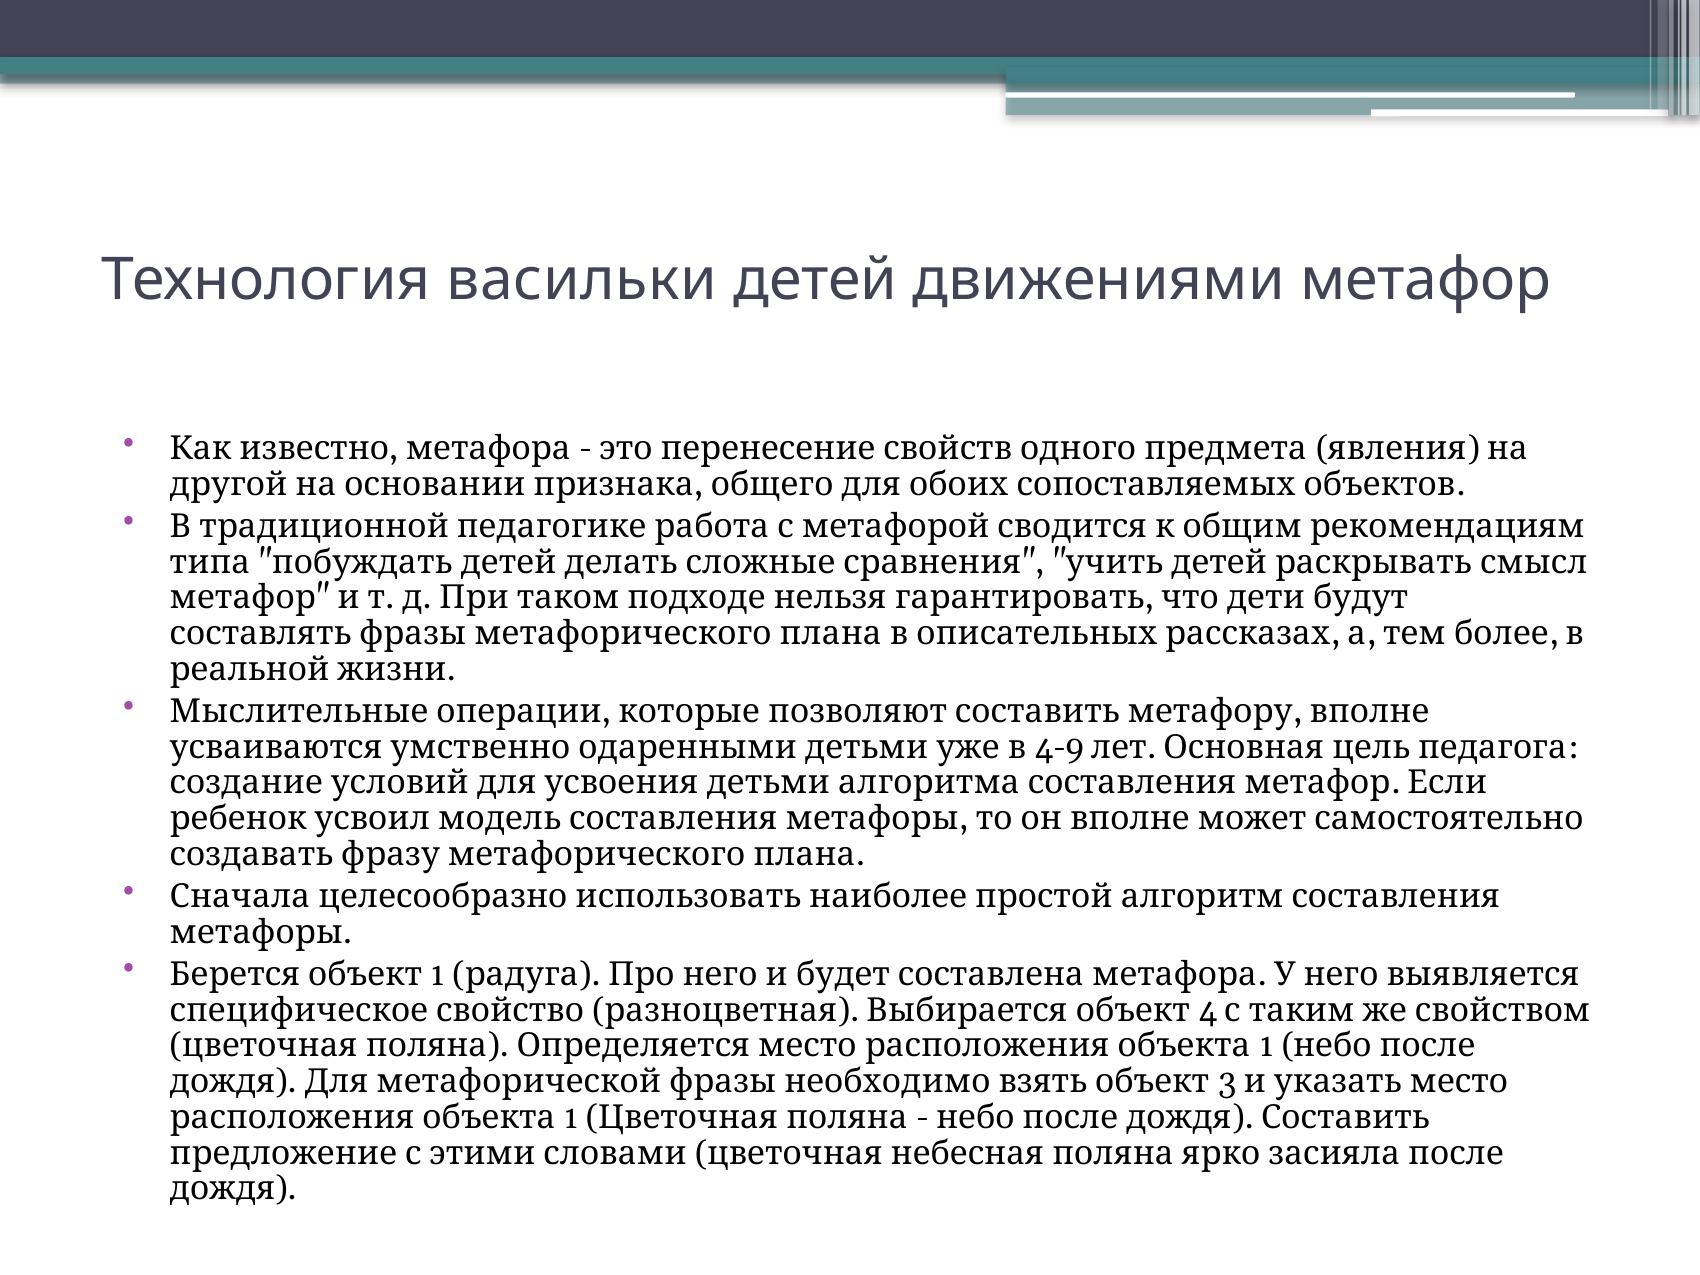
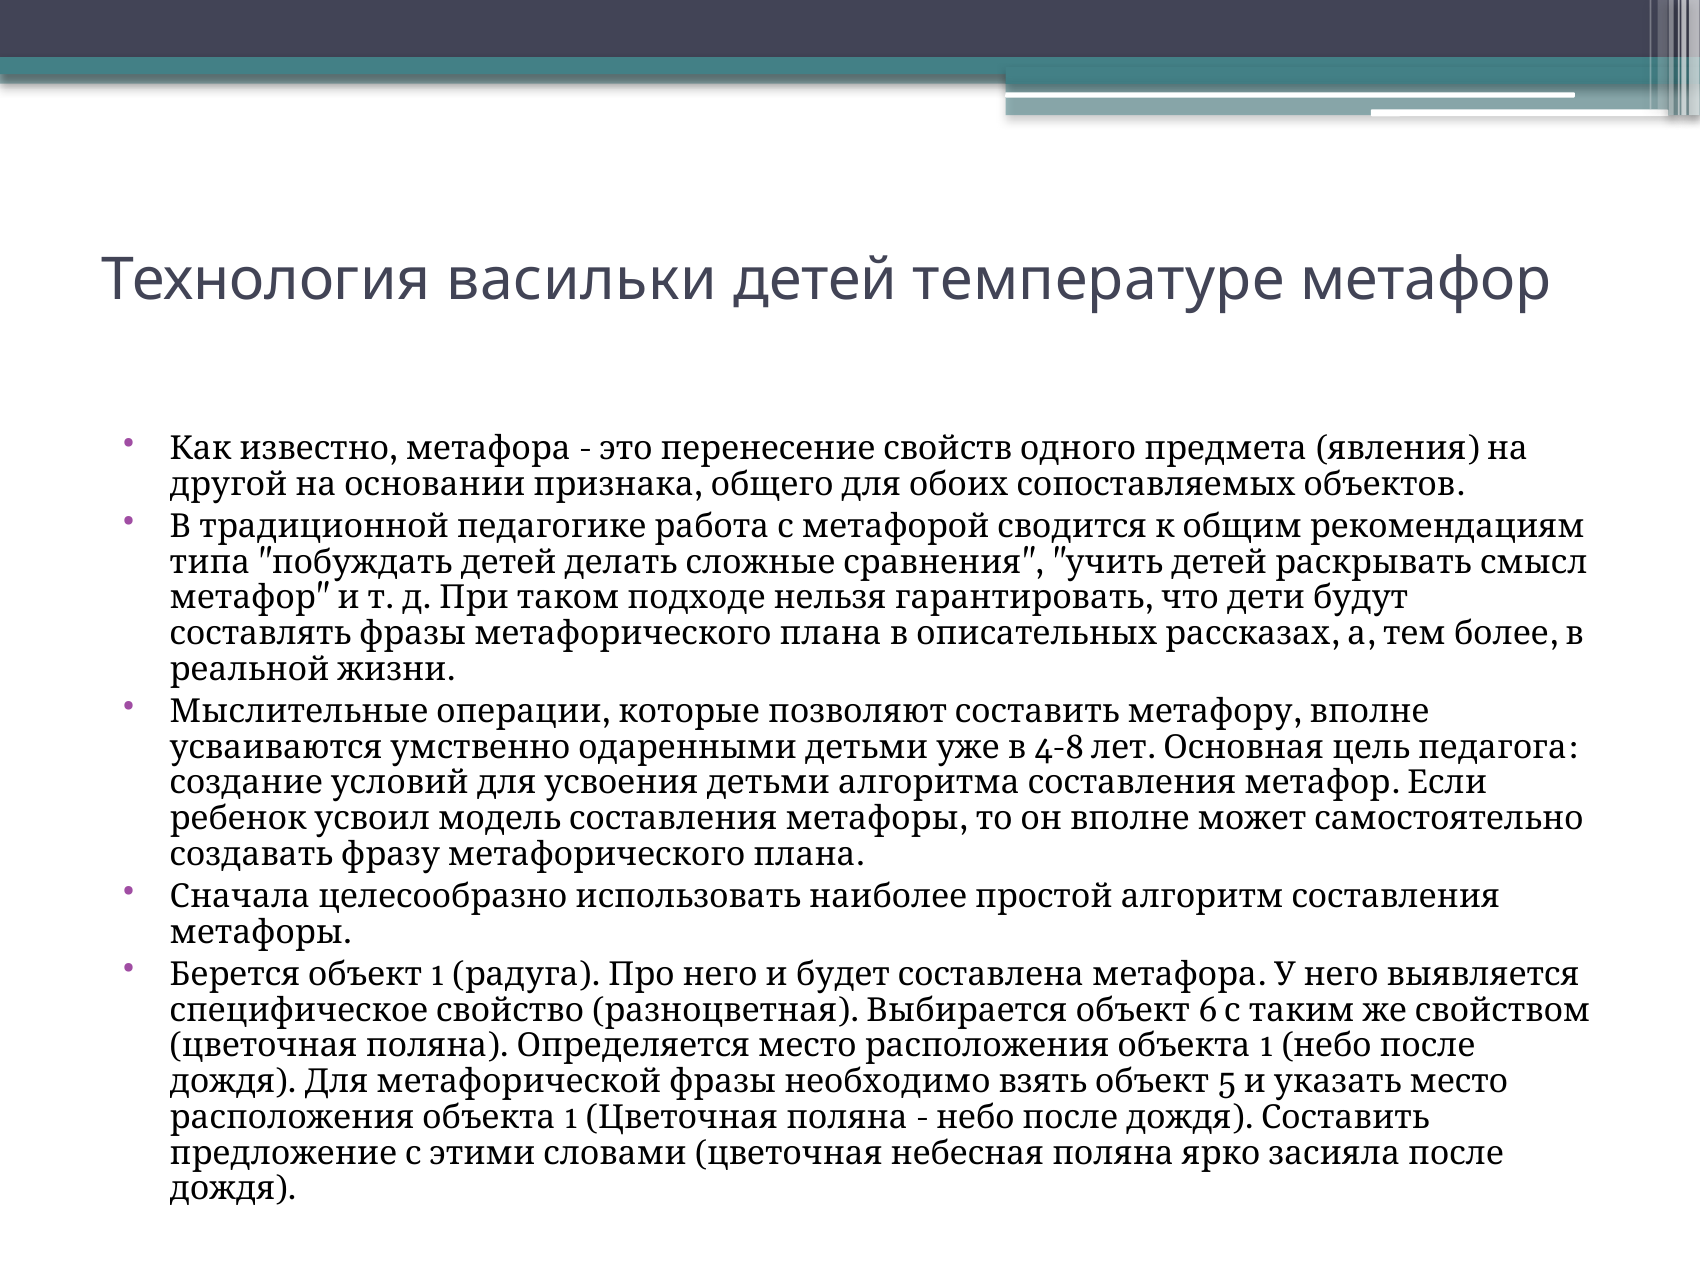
движениями: движениями -> температуре
4-9: 4-9 -> 4-8
4: 4 -> 6
3: 3 -> 5
